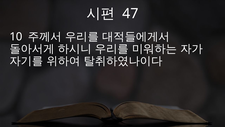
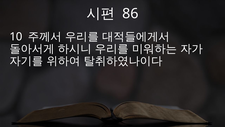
47: 47 -> 86
